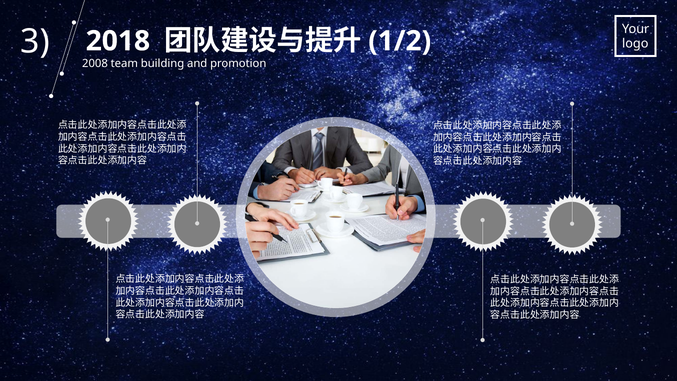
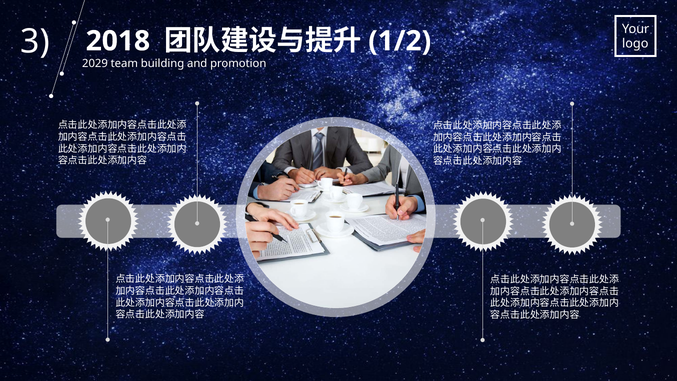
2008: 2008 -> 2029
